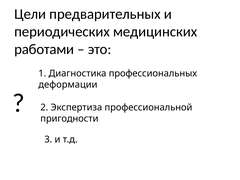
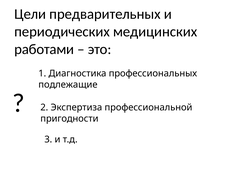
деформации: деформации -> подлежащие
